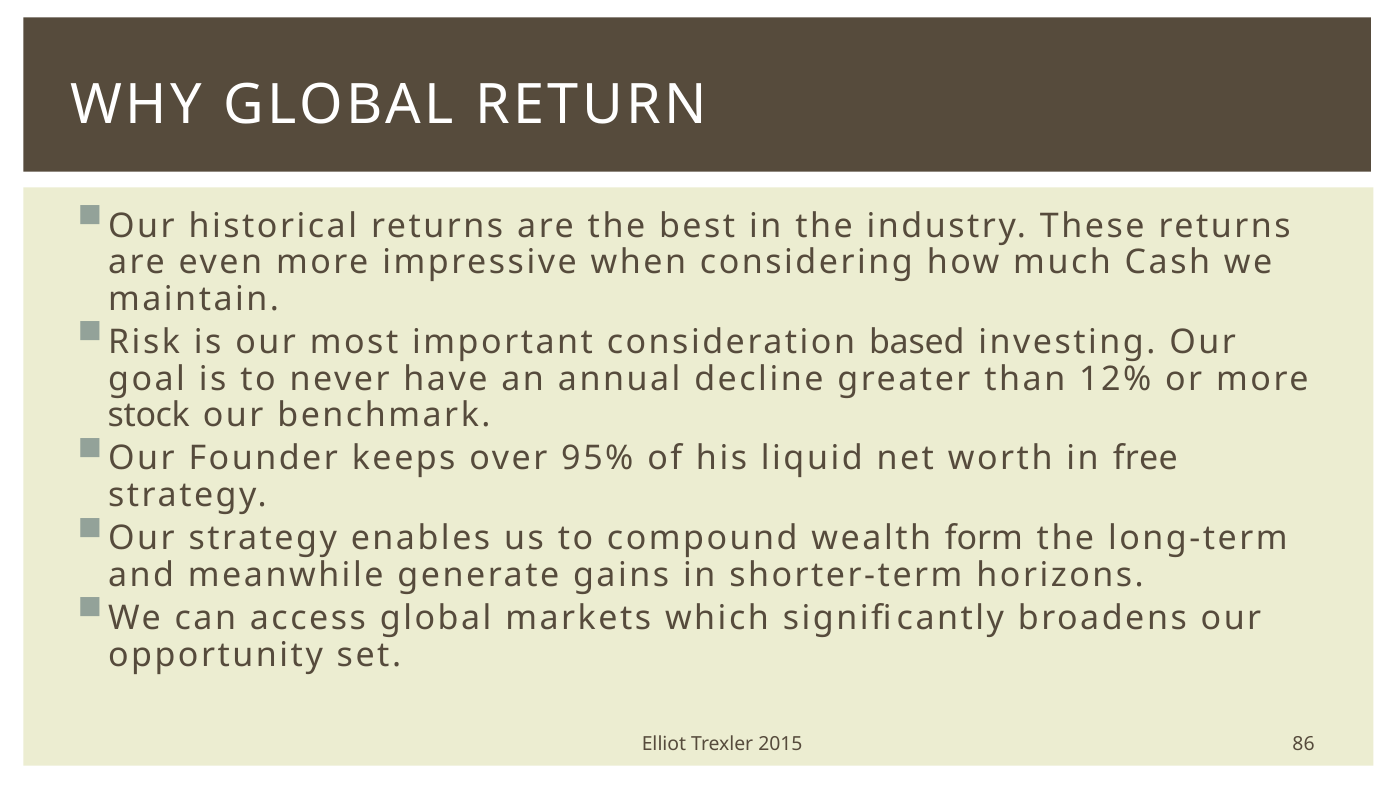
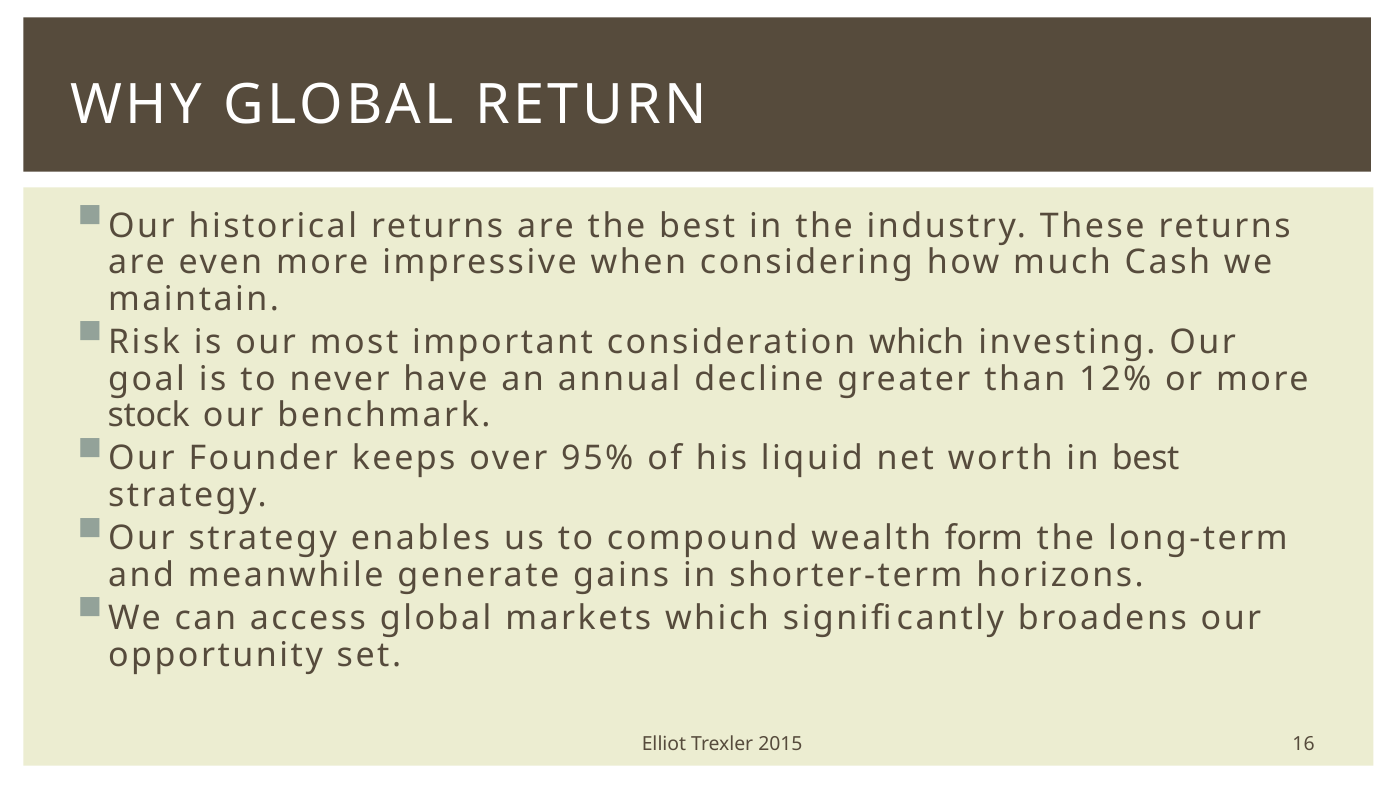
consideration based: based -> which
in free: free -> best
86: 86 -> 16
